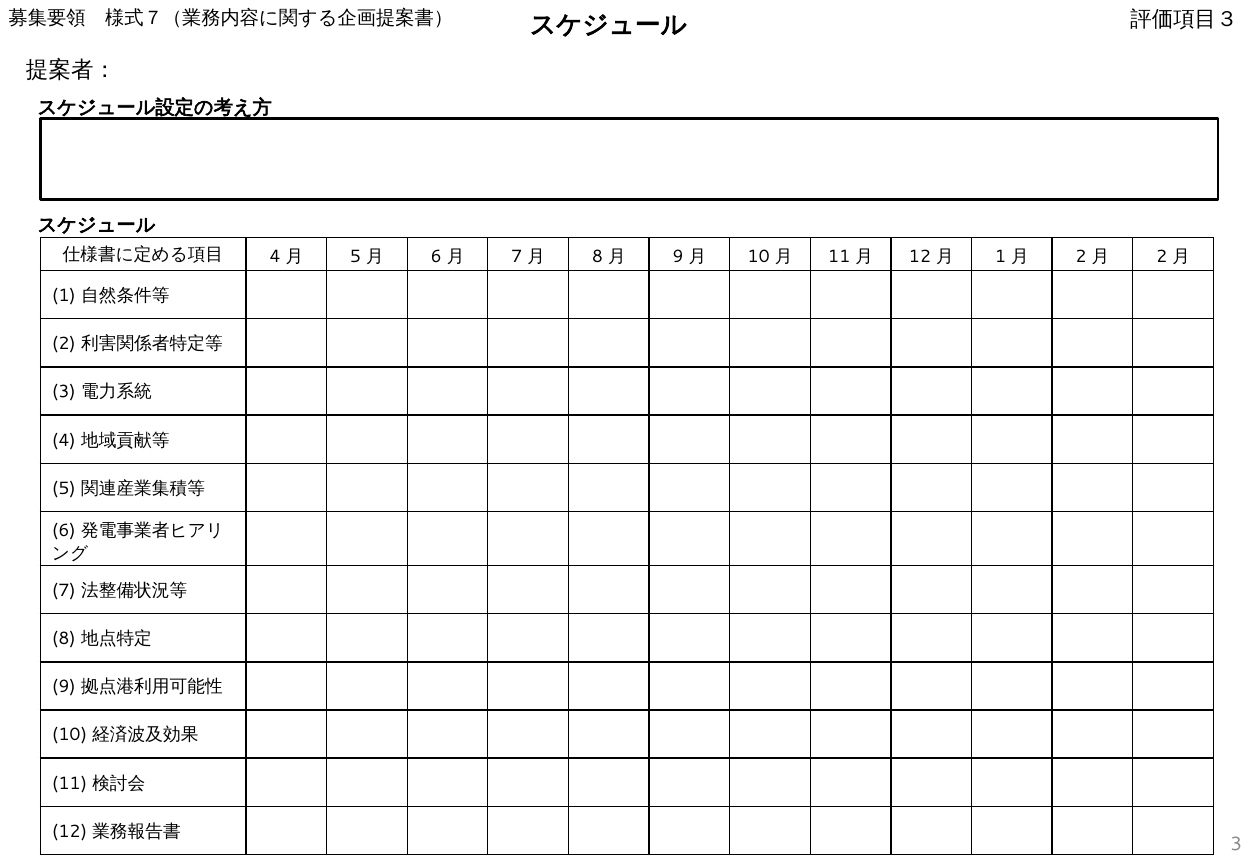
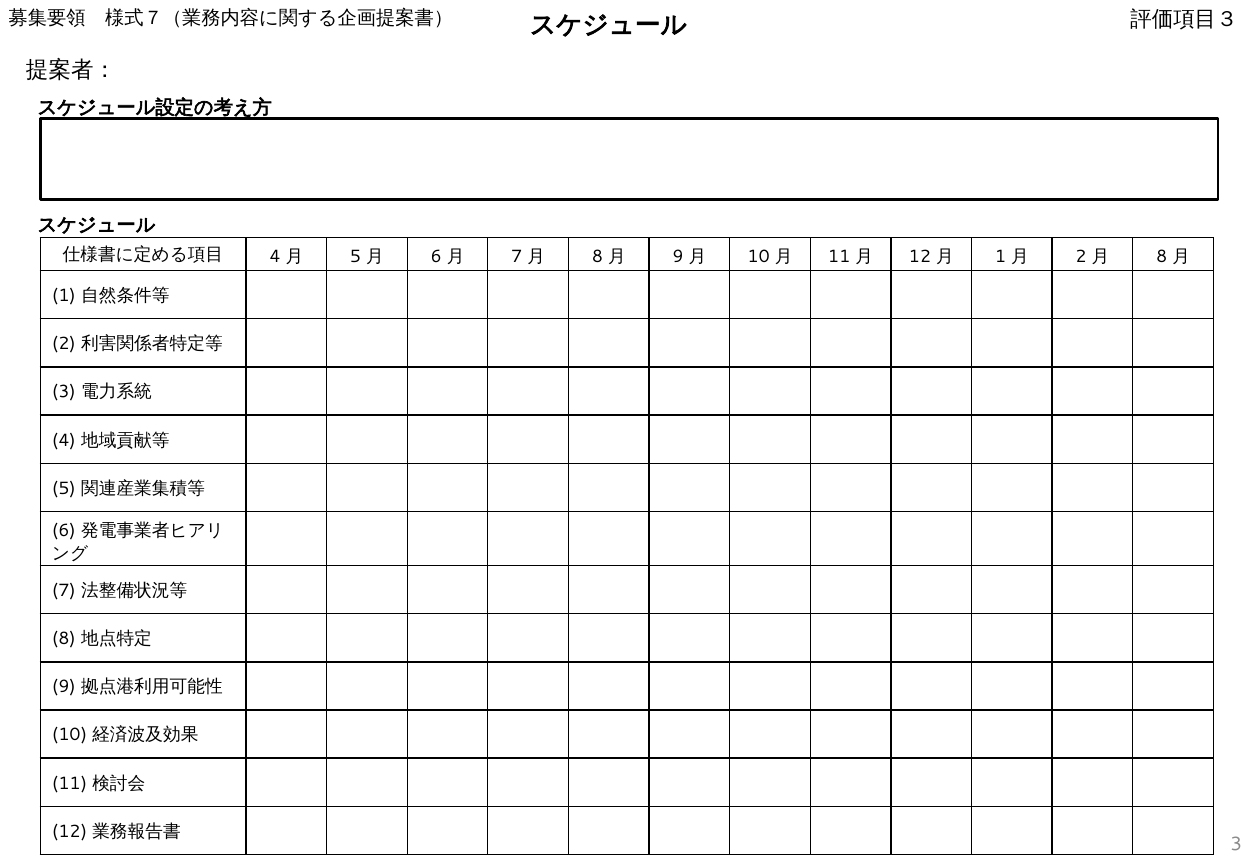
2 at (1162, 257): 2 -> 8
